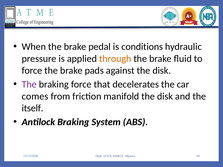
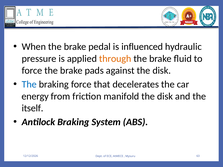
conditions: conditions -> influenced
The at (29, 84) colour: purple -> blue
comes: comes -> energy
